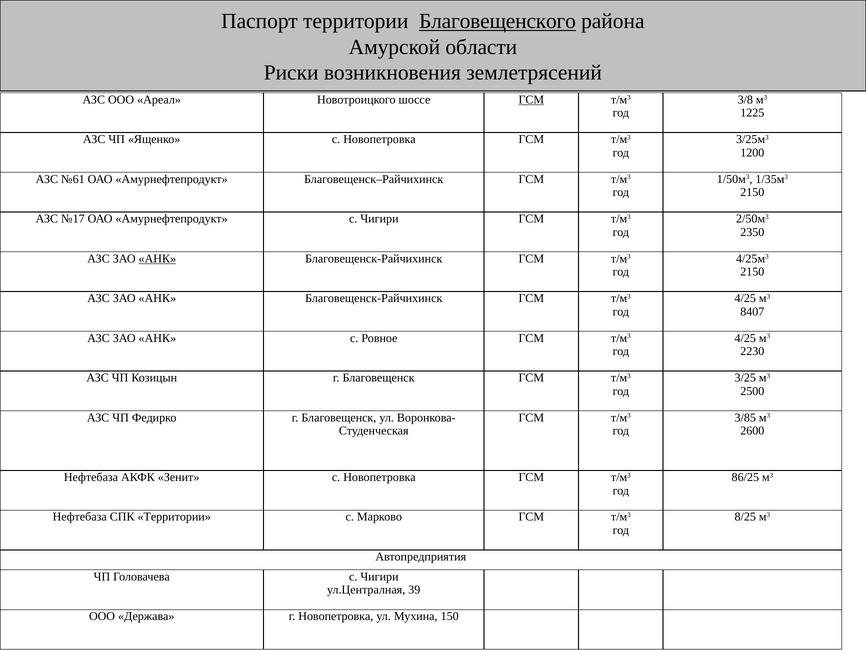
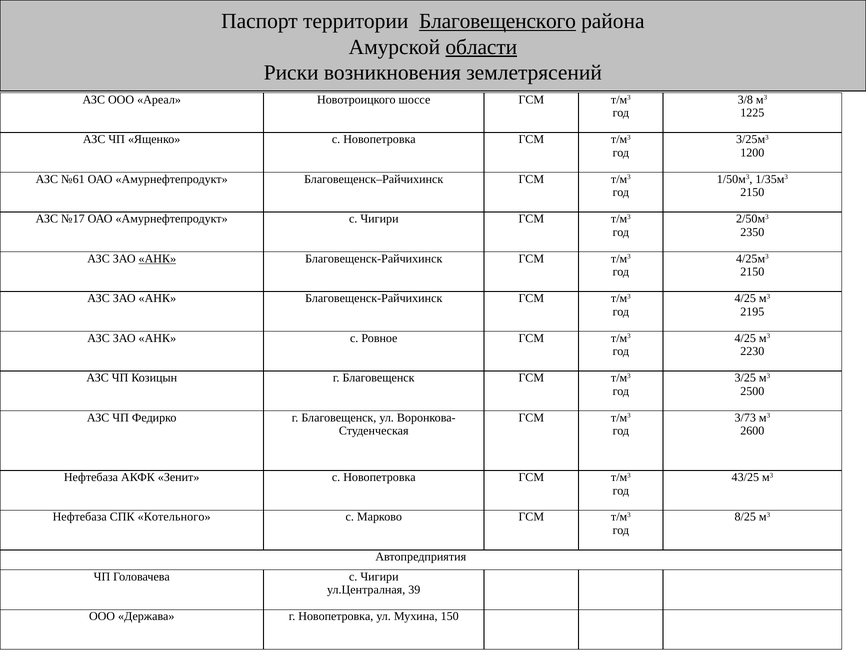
области underline: none -> present
ГСМ at (531, 100) underline: present -> none
8407: 8407 -> 2195
3/85: 3/85 -> 3/73
86/25: 86/25 -> 43/25
СПК Территории: Территории -> Котельного
